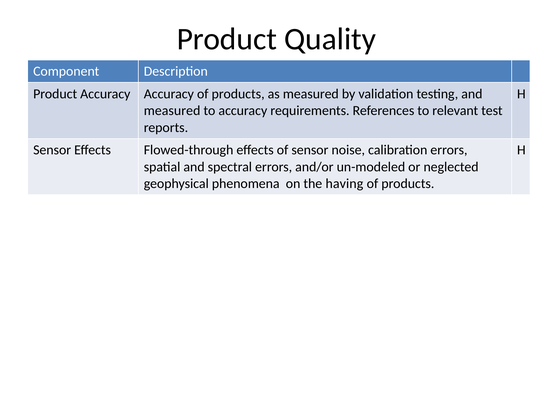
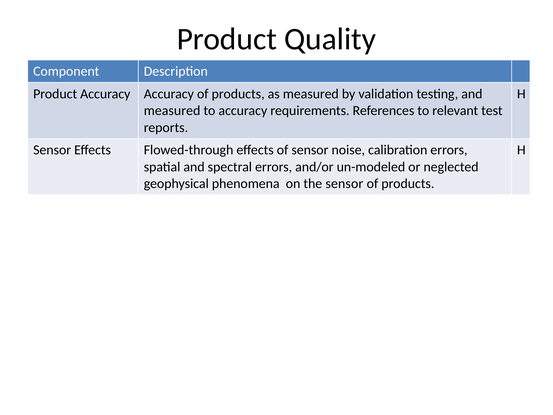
the having: having -> sensor
